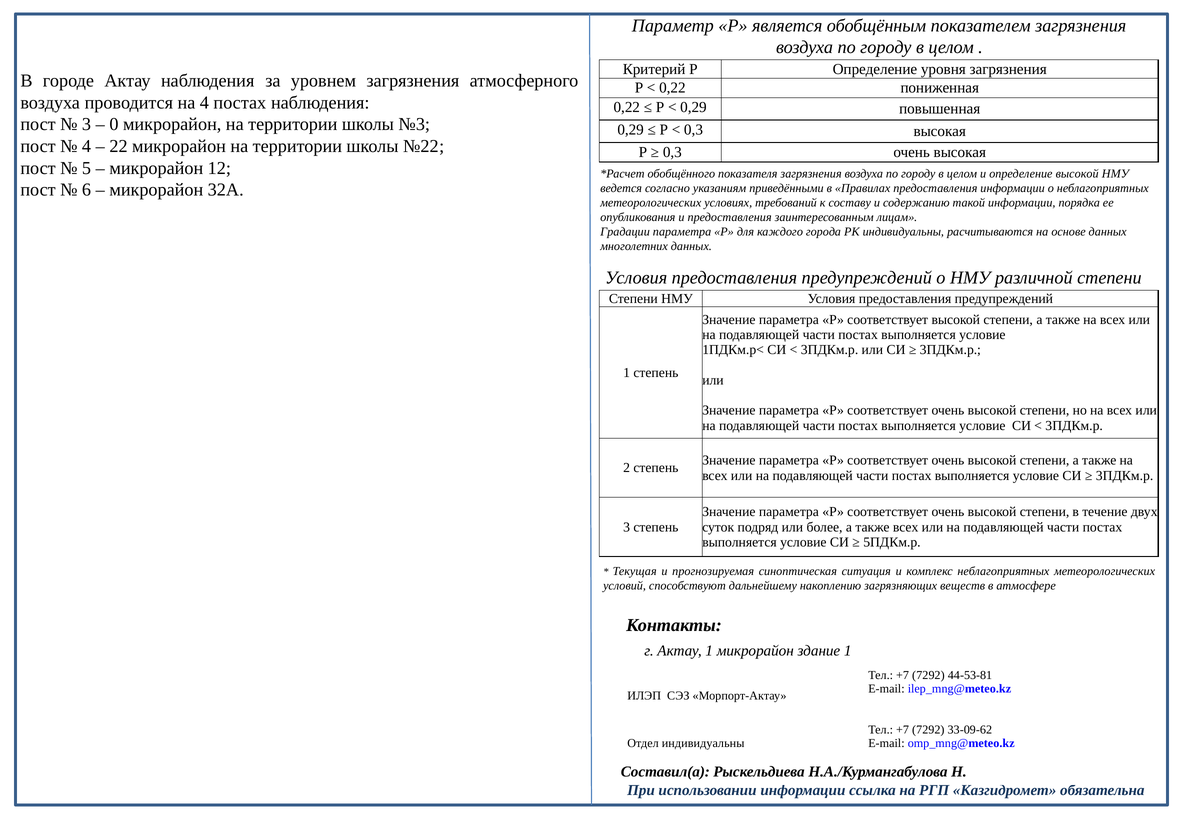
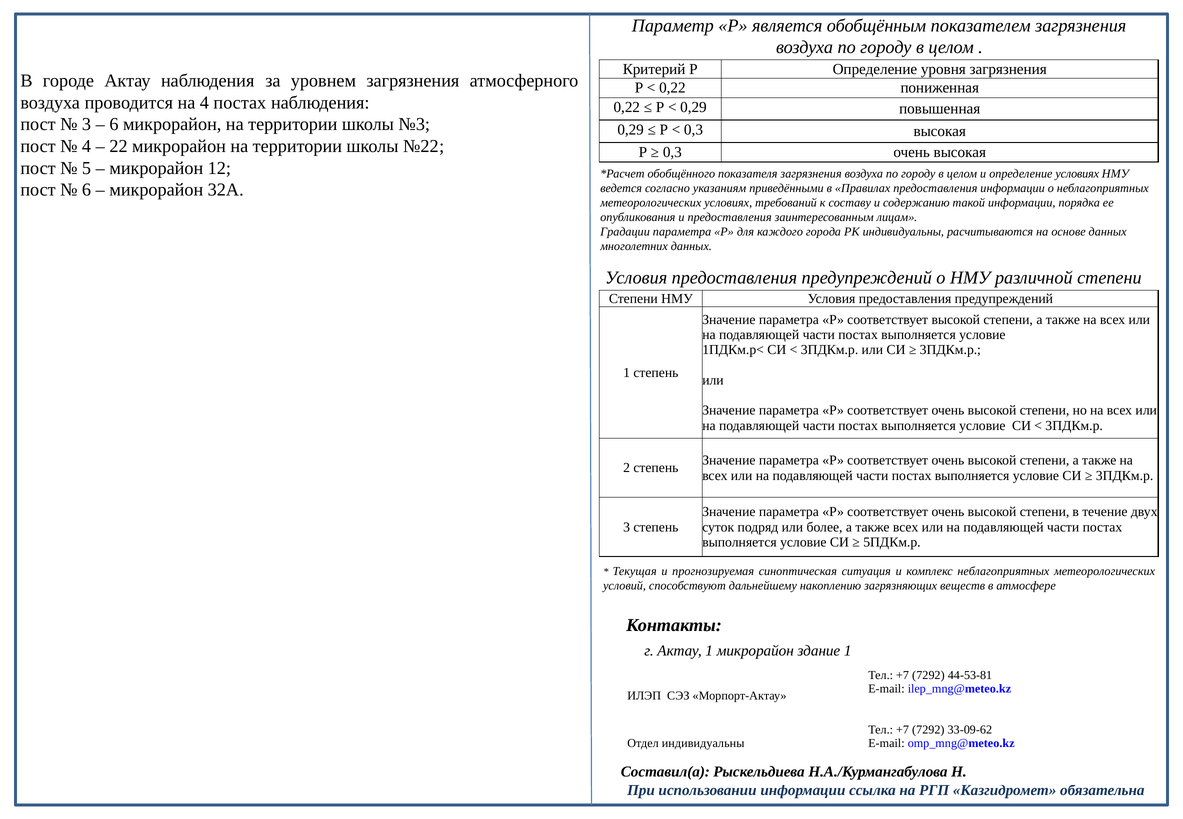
0 at (114, 124): 0 -> 6
определение высокой: высокой -> условиях
